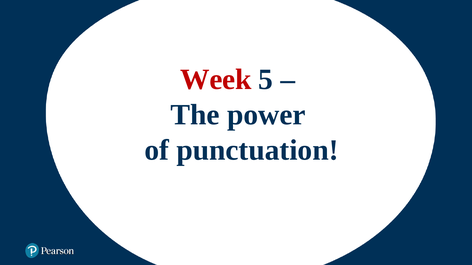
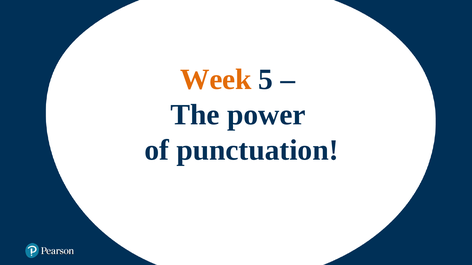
Week colour: red -> orange
